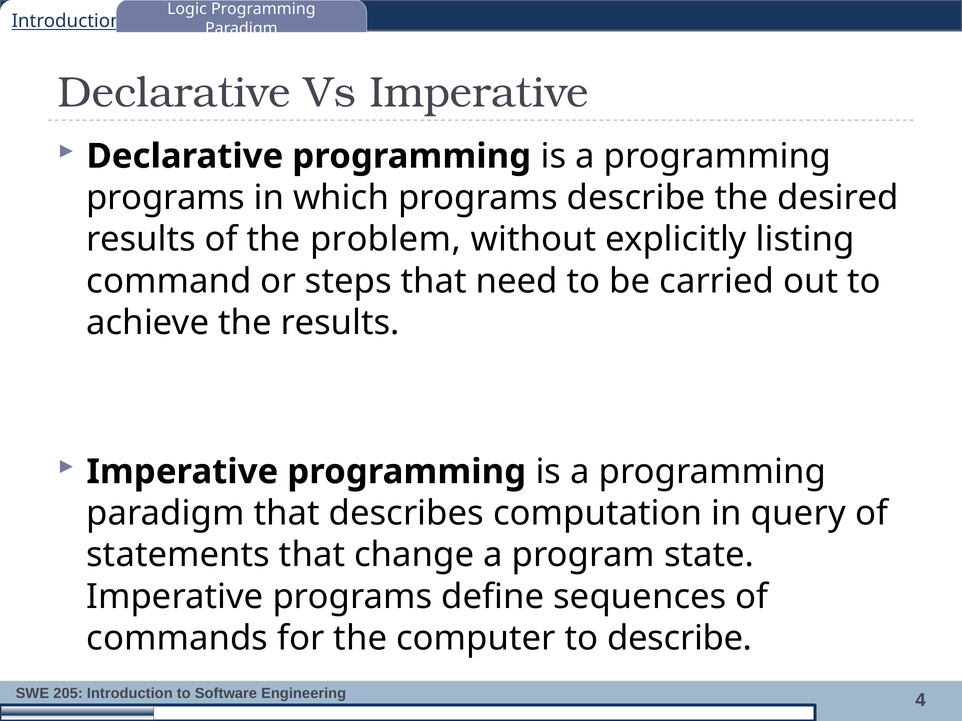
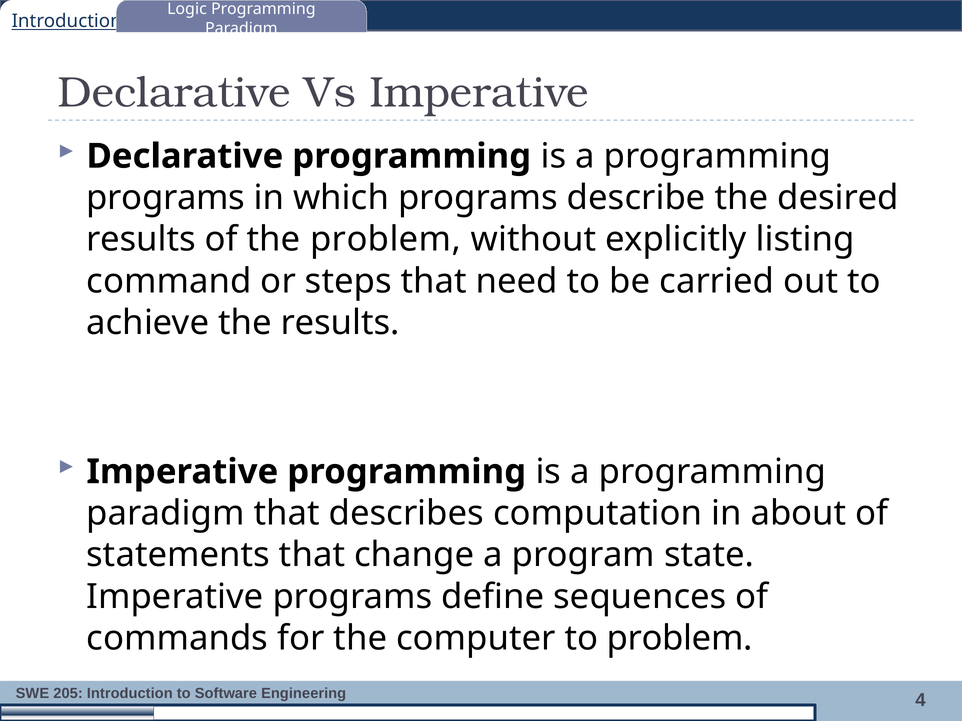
query: query -> about
to describe: describe -> problem
